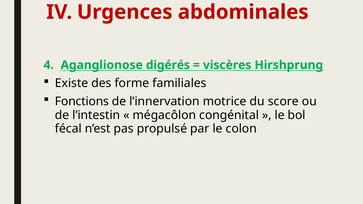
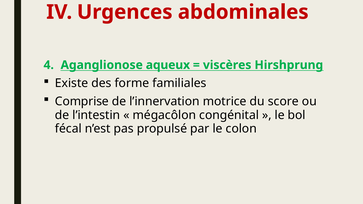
digérés: digérés -> aqueux
Fonctions: Fonctions -> Comprise
